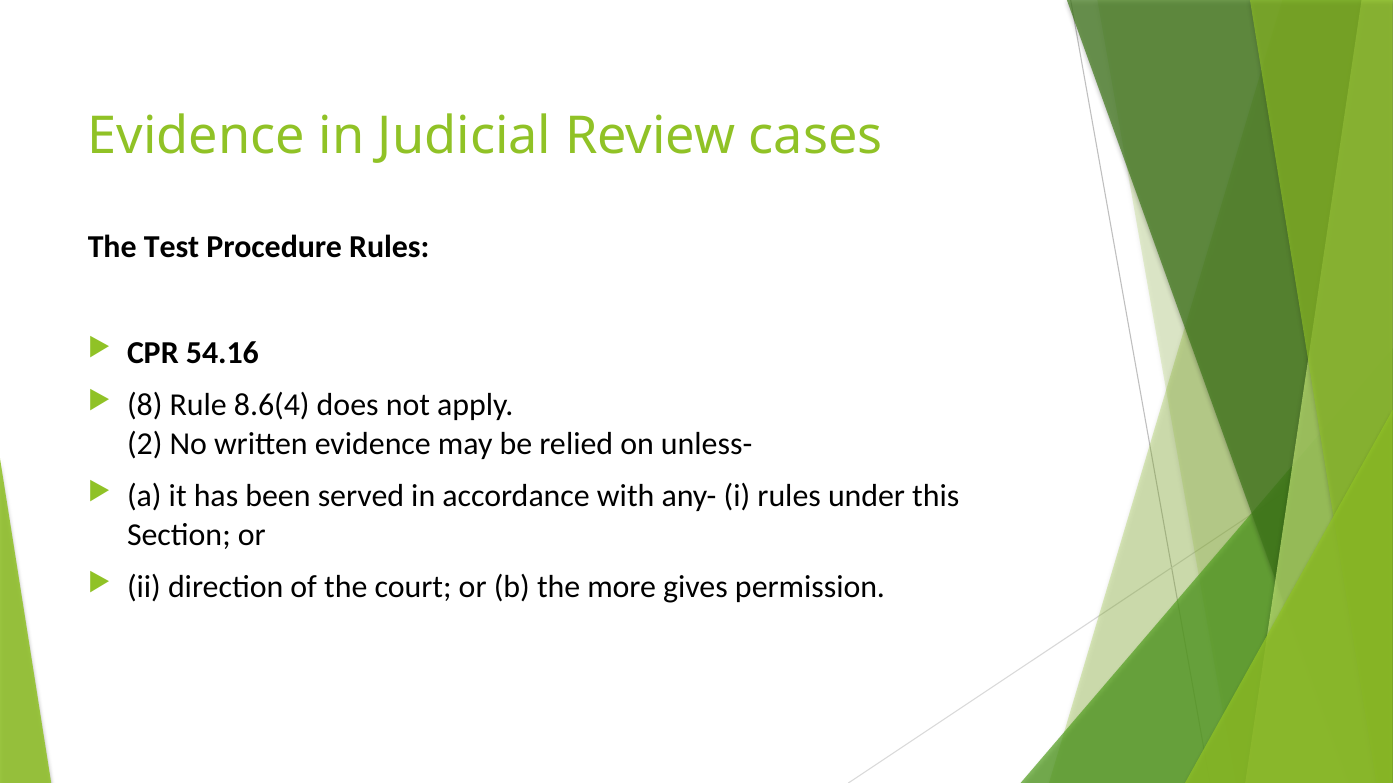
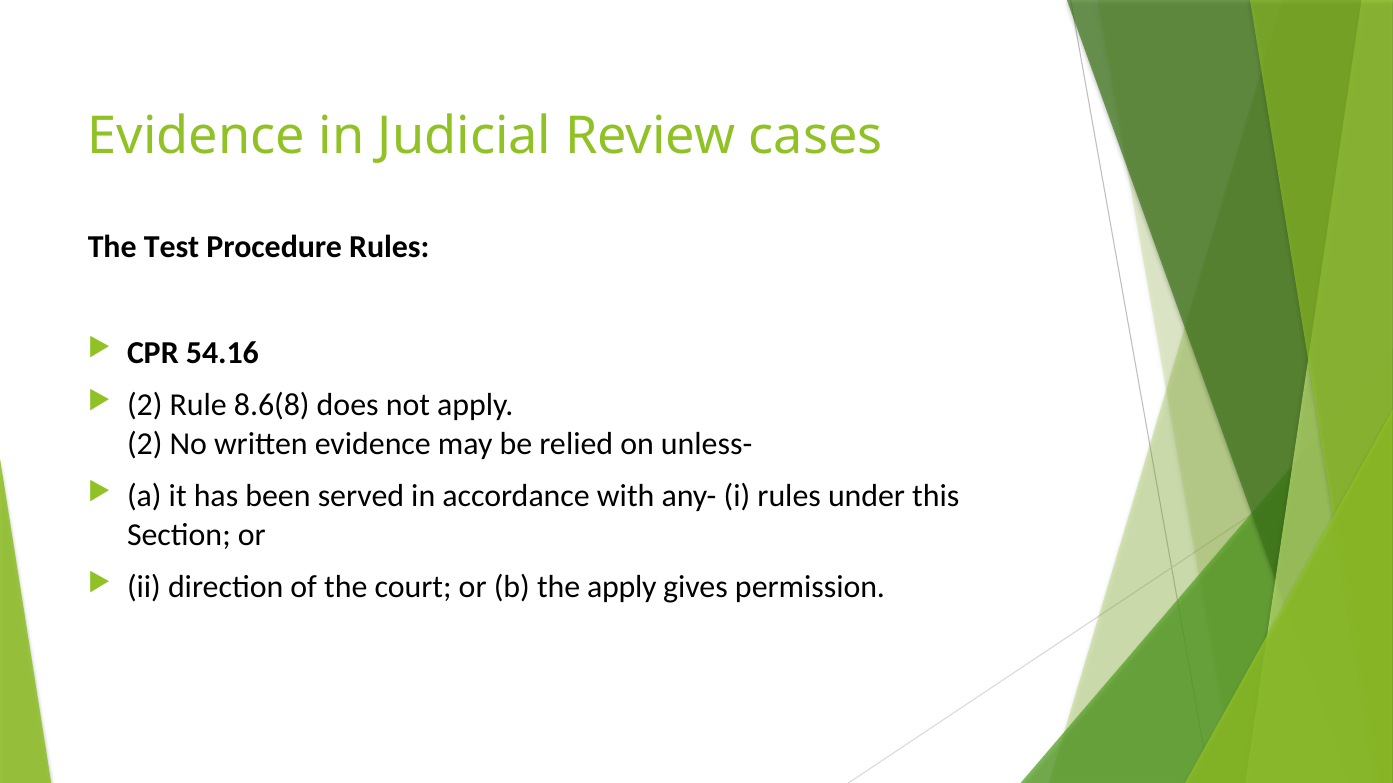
8 at (145, 406): 8 -> 2
8.6(4: 8.6(4 -> 8.6(8
the more: more -> apply
